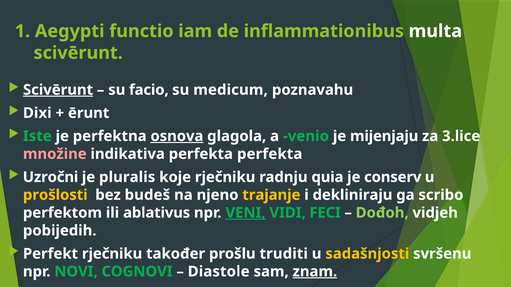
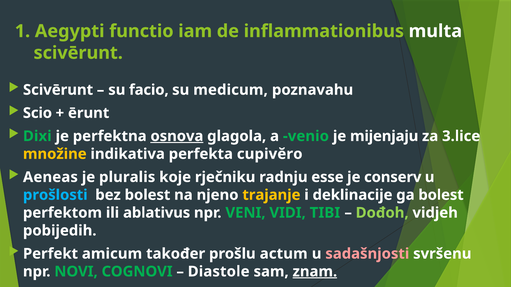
Scivērunt at (58, 90) underline: present -> none
Dixi: Dixi -> Scio
Iste: Iste -> Dixi
množine colour: pink -> yellow
perfekta perfekta: perfekta -> cupivĕro
Uzročni: Uzročni -> Aeneas
quia: quia -> esse
prošlosti colour: yellow -> light blue
bez budeš: budeš -> bolest
dekliniraju: dekliniraju -> deklinacije
ga scribo: scribo -> bolest
VENI underline: present -> none
FECI: FECI -> TIBI
Perfekt rječniku: rječniku -> amicum
truditi: truditi -> actum
sadašnjosti colour: yellow -> pink
